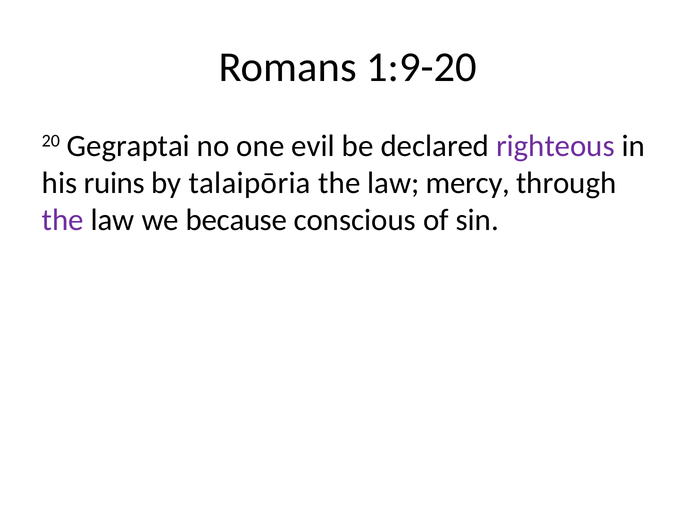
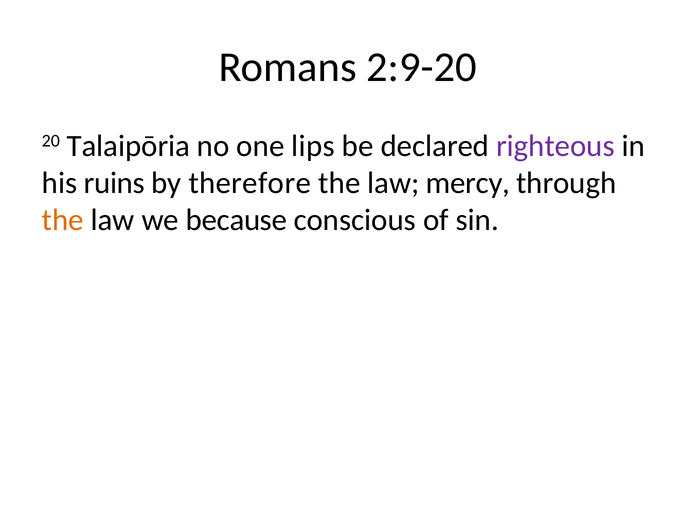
1:9-20: 1:9-20 -> 2:9-20
Gegraptai: Gegraptai -> Talaipōria
evil: evil -> lips
talaipōria: talaipōria -> therefore
the at (63, 220) colour: purple -> orange
